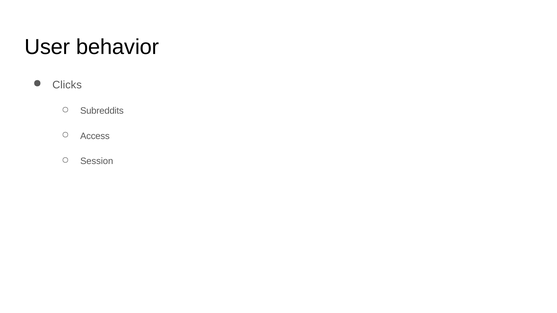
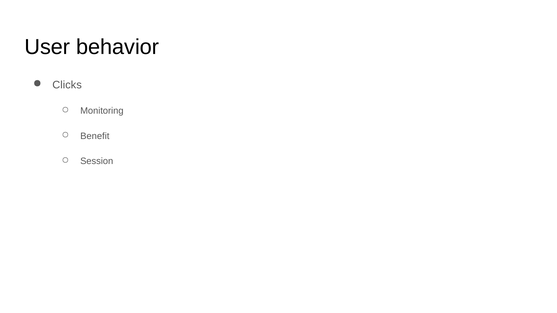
Subreddits: Subreddits -> Monitoring
Access: Access -> Benefit
